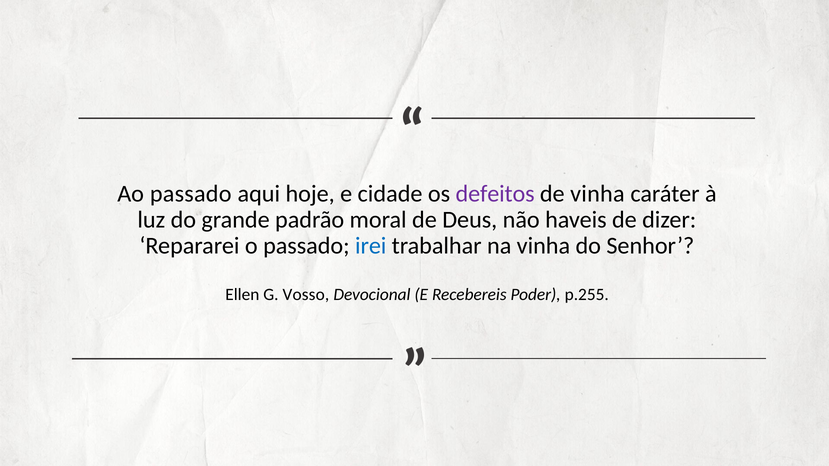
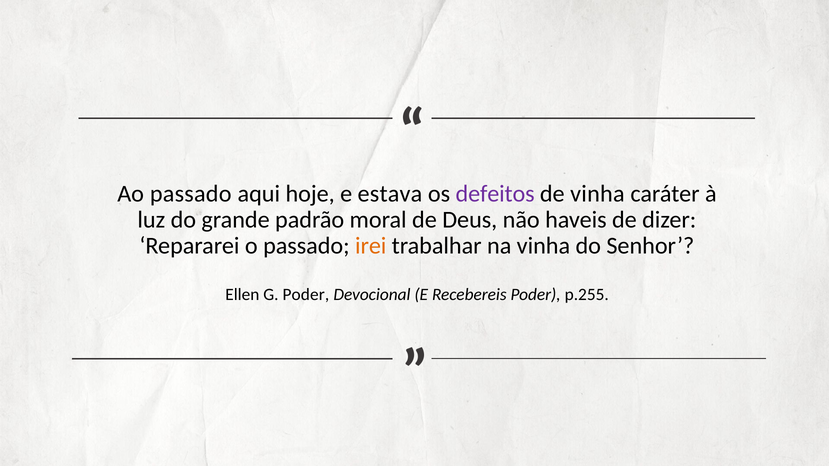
cidade: cidade -> estava
irei colour: blue -> orange
G Vosso: Vosso -> Poder
